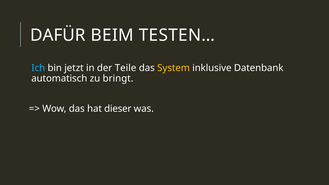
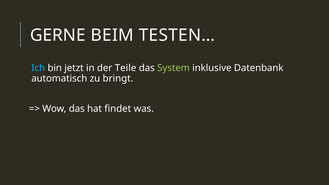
DAFÜR: DAFÜR -> GERNE
System colour: yellow -> light green
dieser: dieser -> findet
